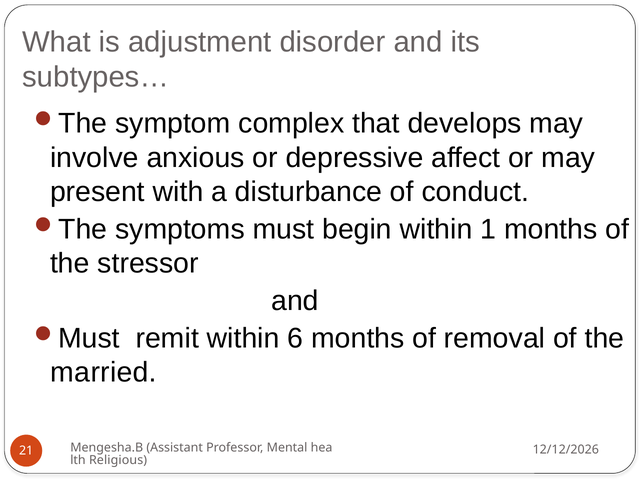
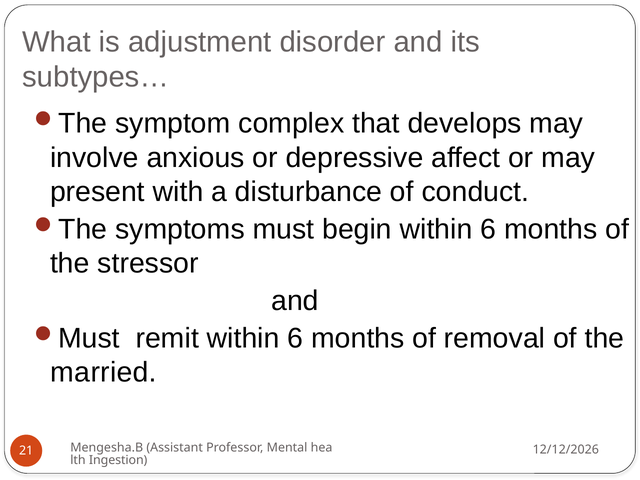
begin within 1: 1 -> 6
Religious: Religious -> Ingestion
